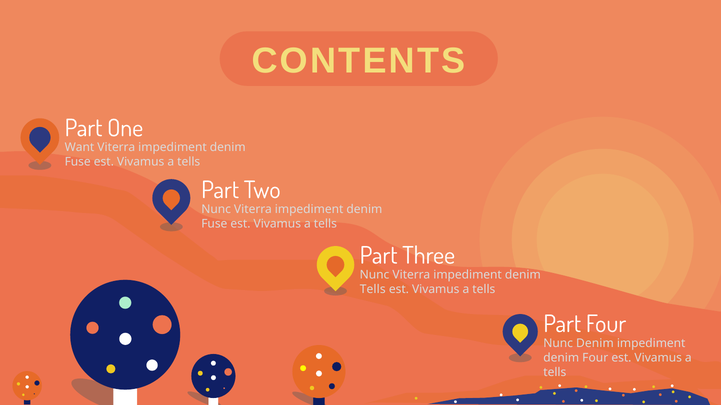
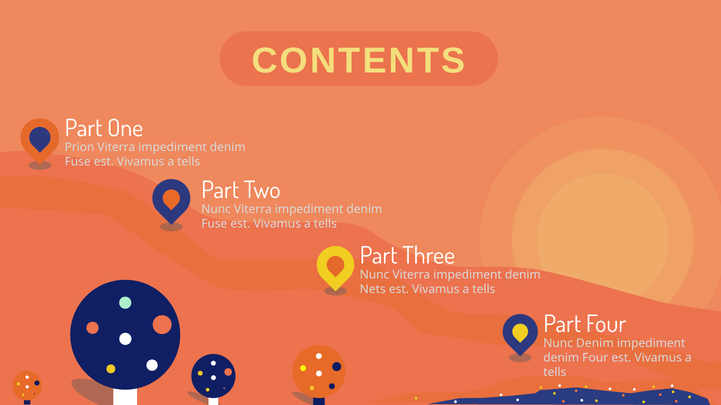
Want: Want -> Prion
Tells at (373, 290): Tells -> Nets
